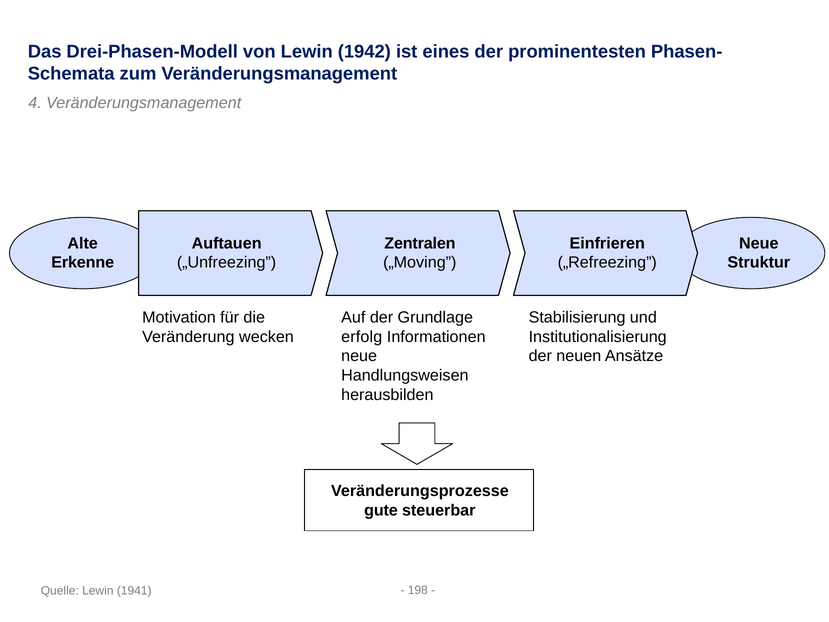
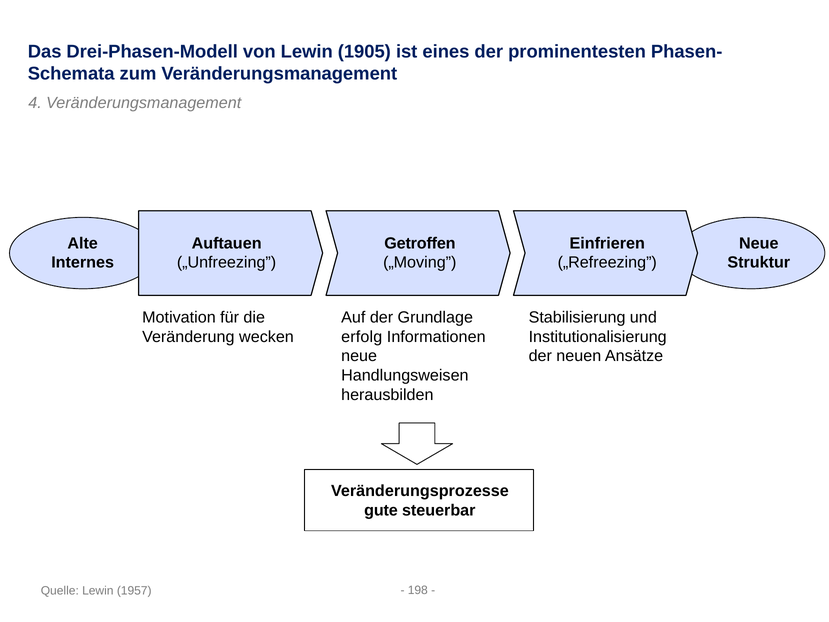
1942: 1942 -> 1905
Zentralen: Zentralen -> Getroffen
Erkenne: Erkenne -> Internes
1941: 1941 -> 1957
